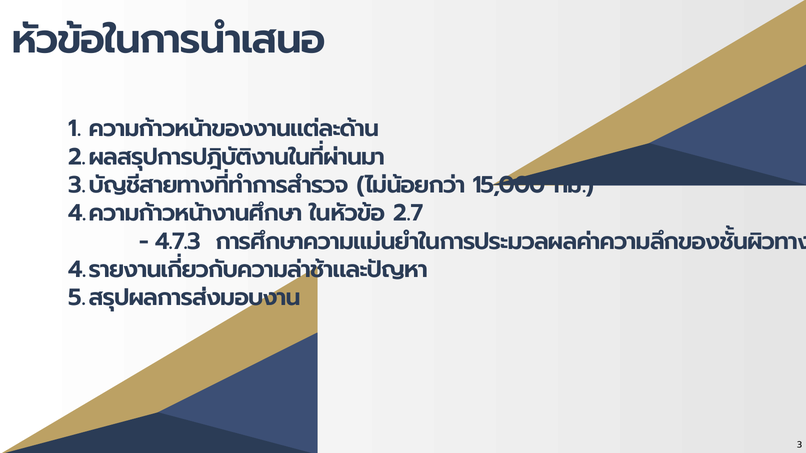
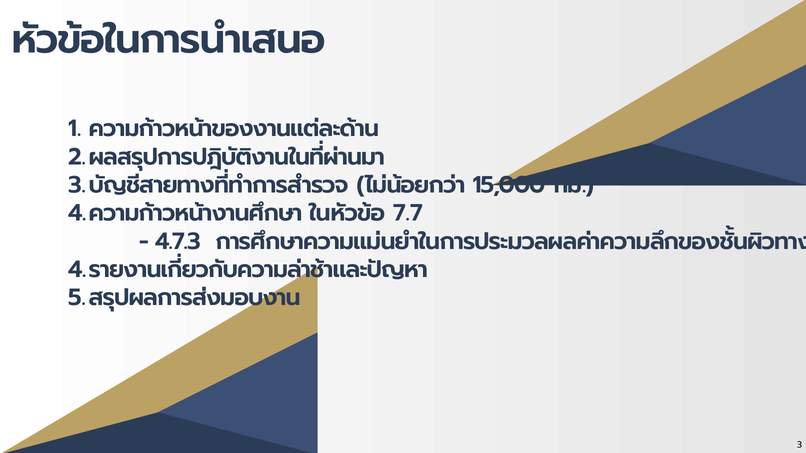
2.7: 2.7 -> 7.7
